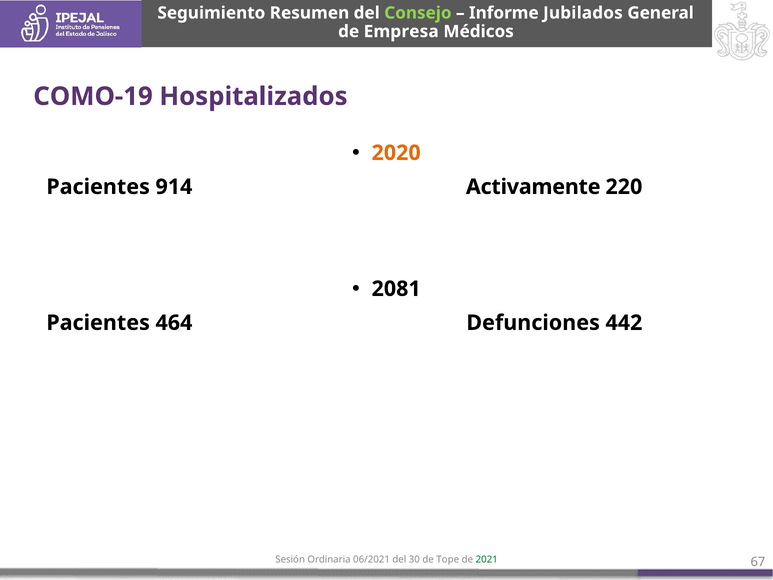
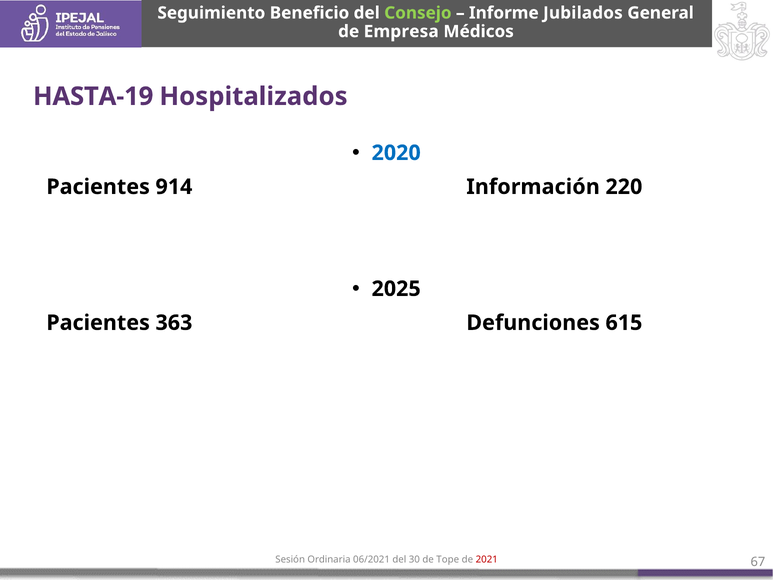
Resumen: Resumen -> Beneficio
COMO-19: COMO-19 -> HASTA-19
2020 colour: orange -> blue
Activamente: Activamente -> Información
2081: 2081 -> 2025
464: 464 -> 363
442: 442 -> 615
2021 colour: green -> red
